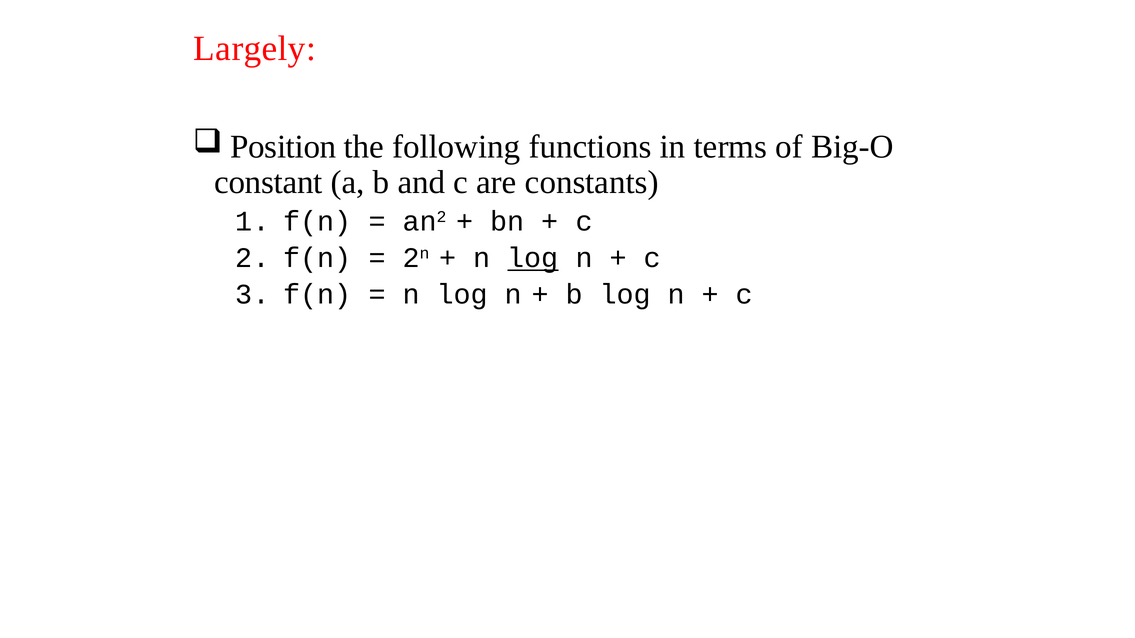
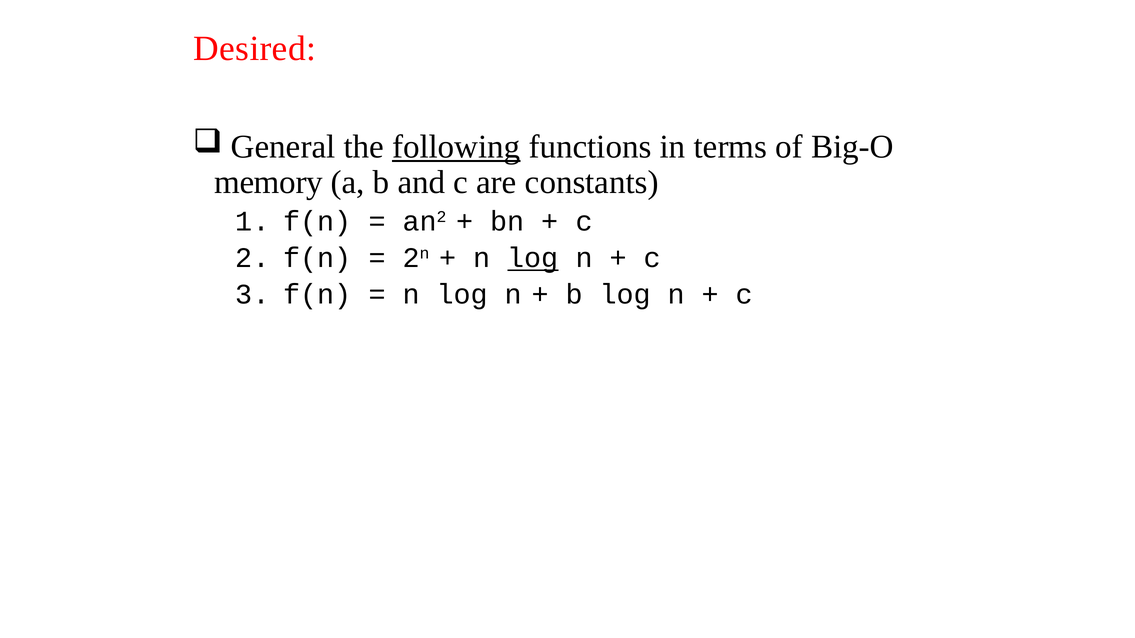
Largely: Largely -> Desired
Position: Position -> General
following underline: none -> present
constant: constant -> memory
